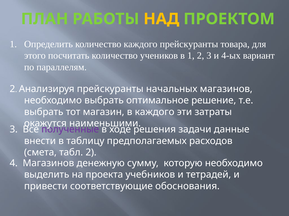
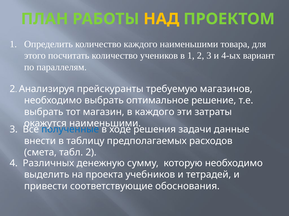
каждого прейскуранты: прейскуранты -> наименьшими
начальных: начальных -> требуемую
полученные colour: purple -> blue
4 Магазинов: Магазинов -> Различных
